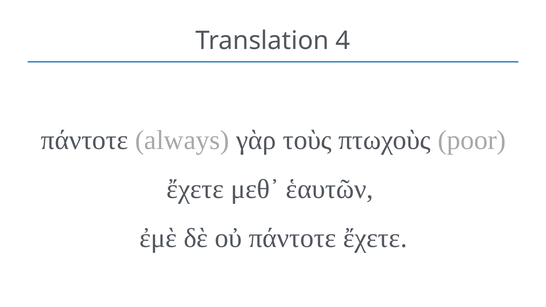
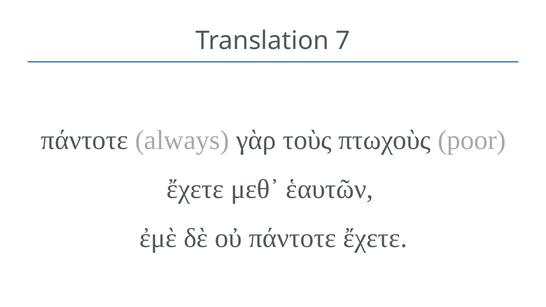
4: 4 -> 7
